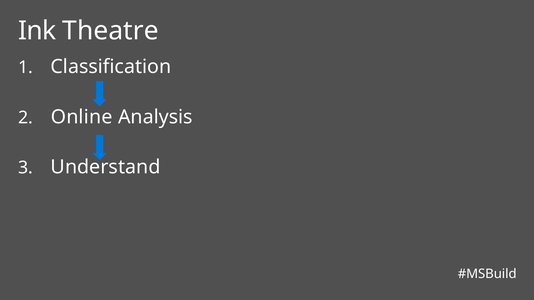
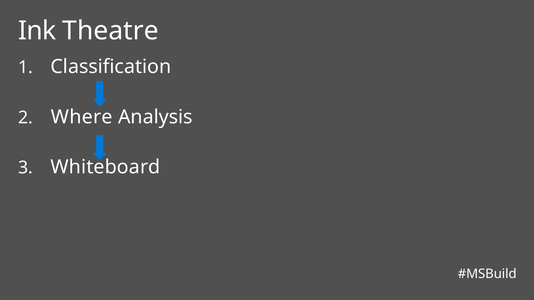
Online: Online -> Where
Understand: Understand -> Whiteboard
